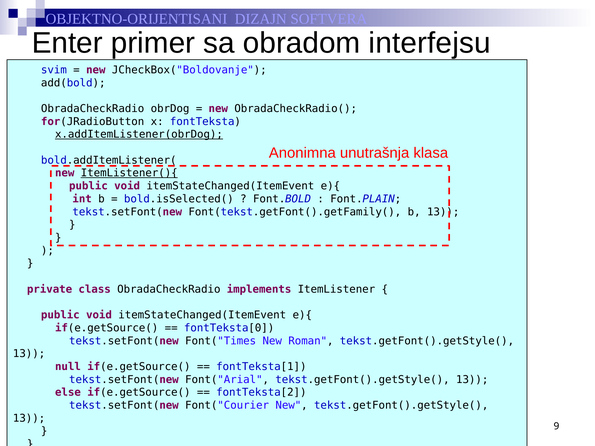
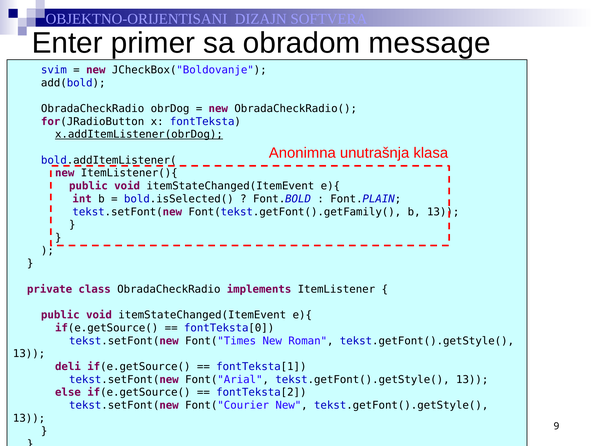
interfejsu: interfejsu -> message
ItemListener(){ underline: present -> none
null: null -> deli
